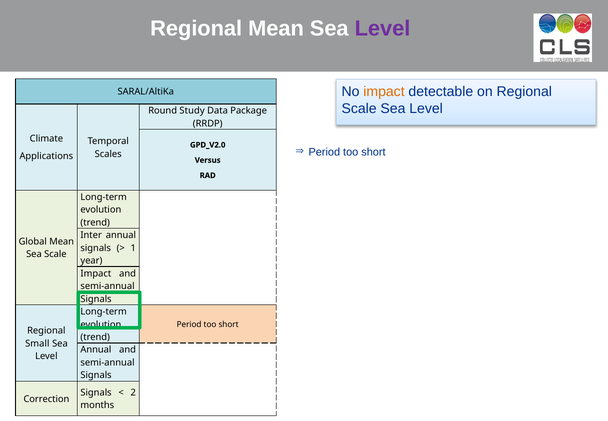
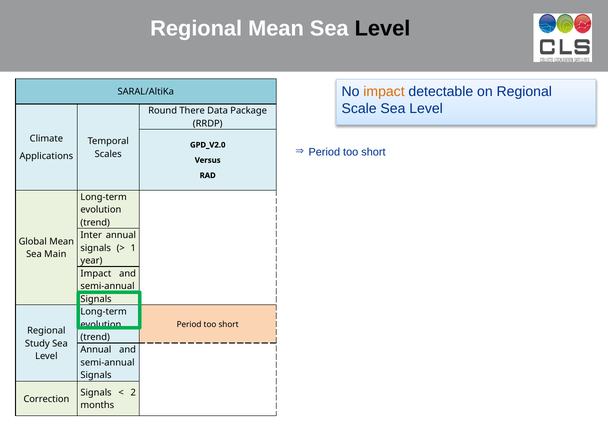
Level at (383, 29) colour: purple -> black
Study: Study -> There
Sea Scale: Scale -> Main
Small: Small -> Study
